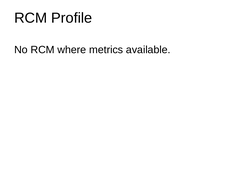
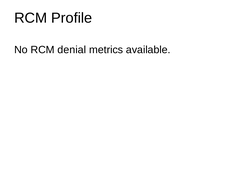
where: where -> denial
